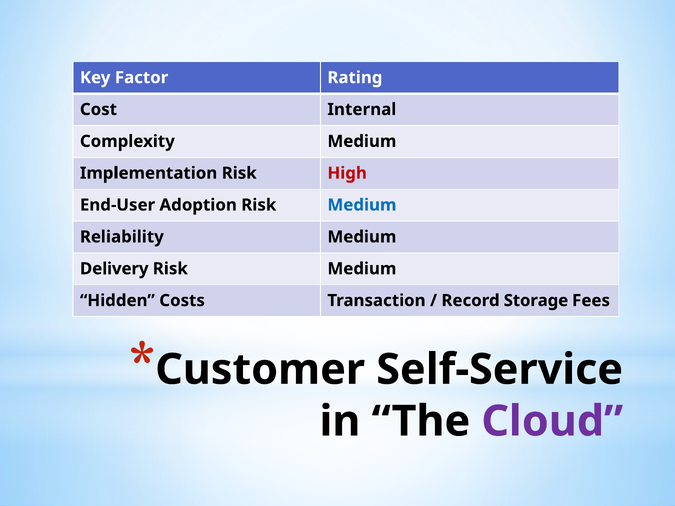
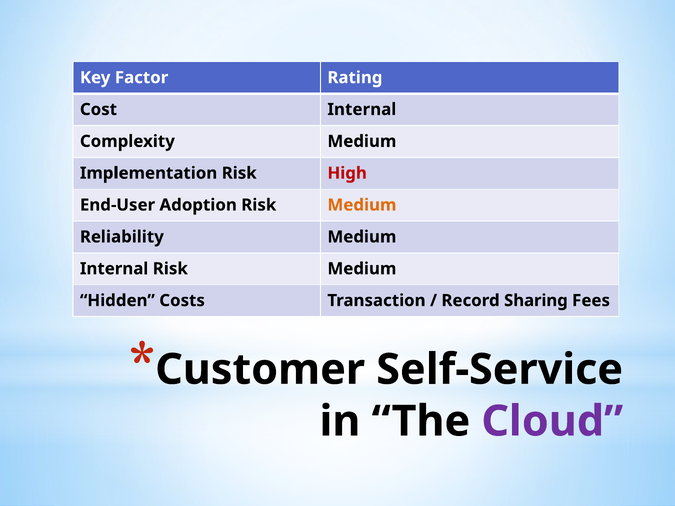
Medium at (362, 205) colour: blue -> orange
Delivery at (114, 269): Delivery -> Internal
Storage: Storage -> Sharing
